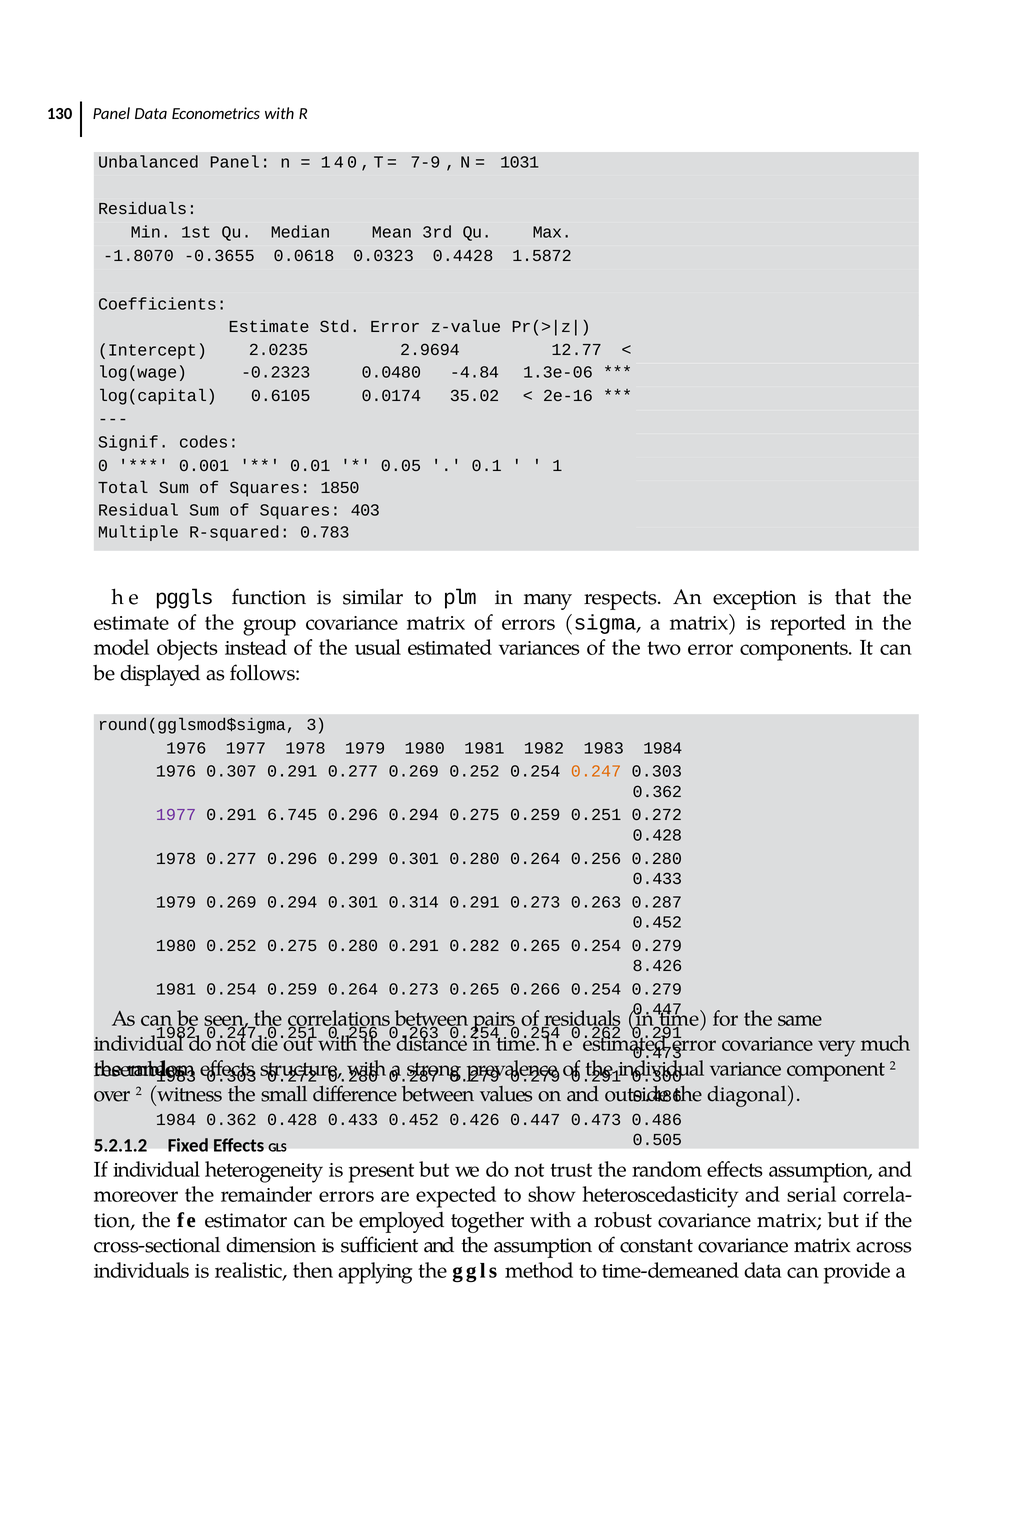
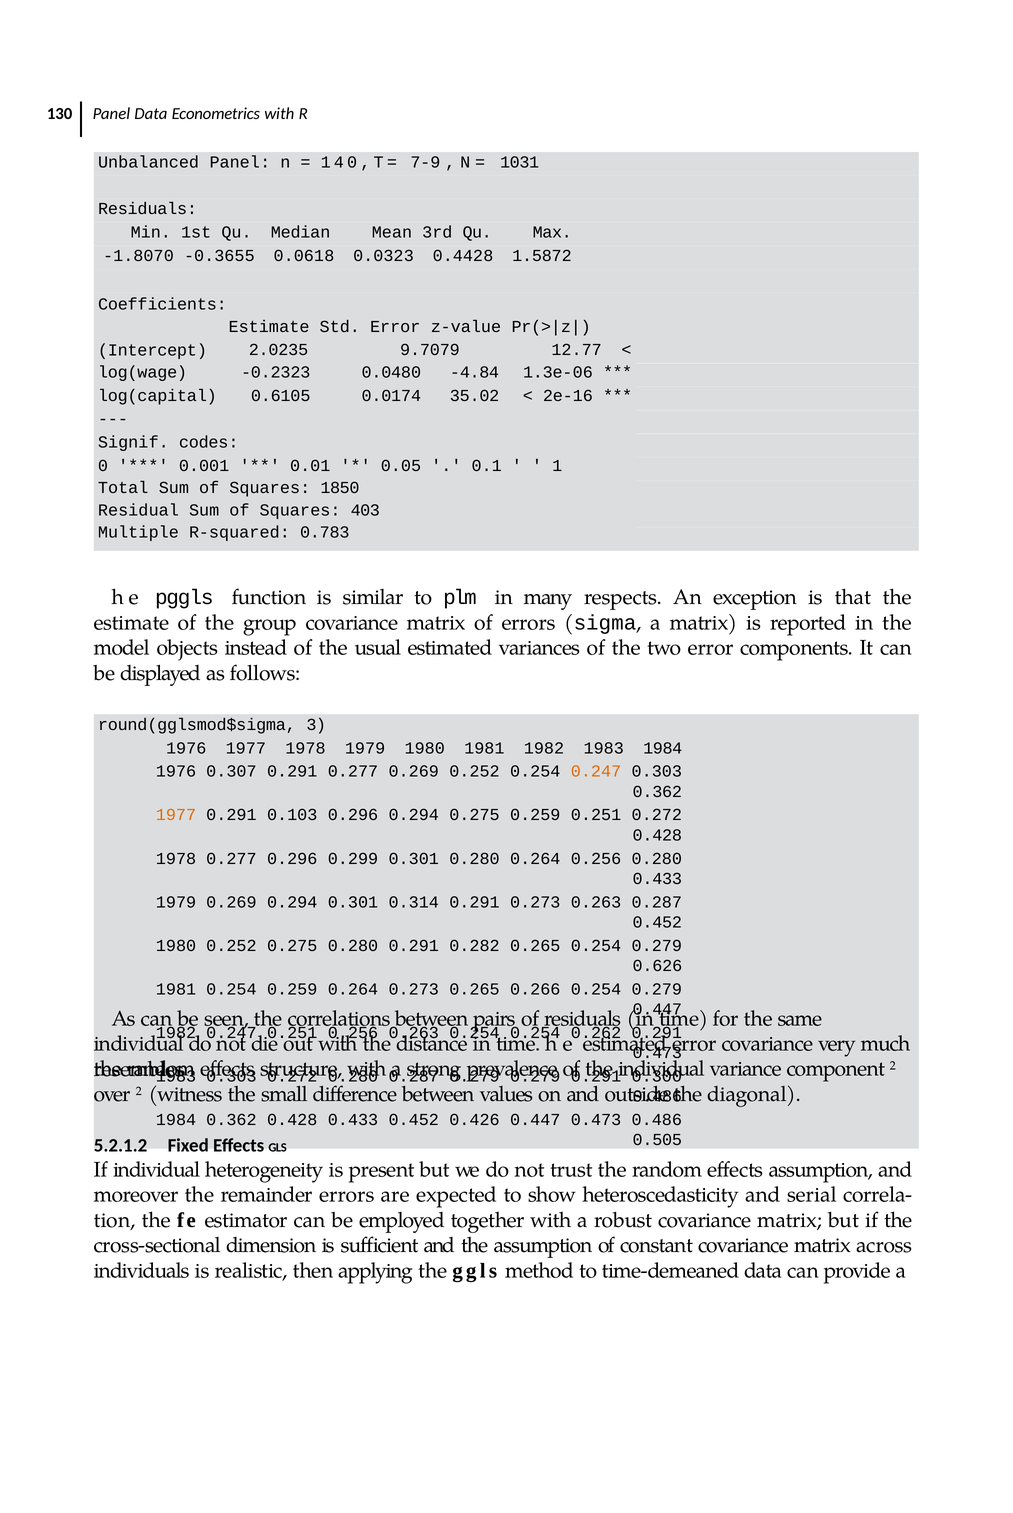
2.9694: 2.9694 -> 9.7079
1977 at (176, 815) colour: purple -> orange
6.745: 6.745 -> 0.103
8.426: 8.426 -> 0.626
